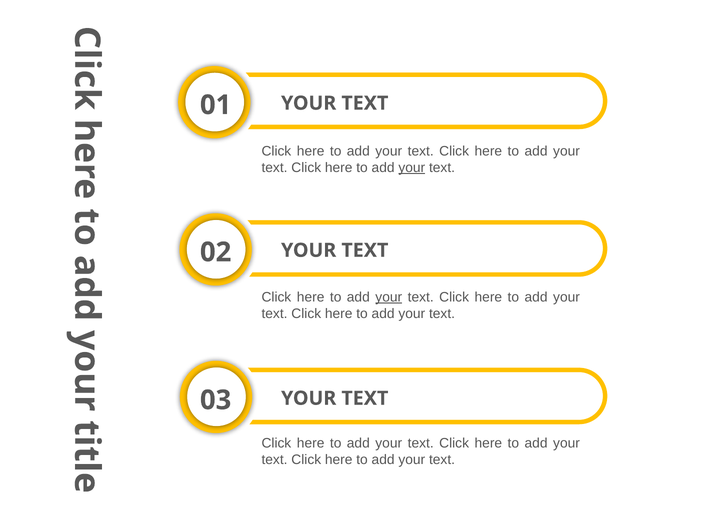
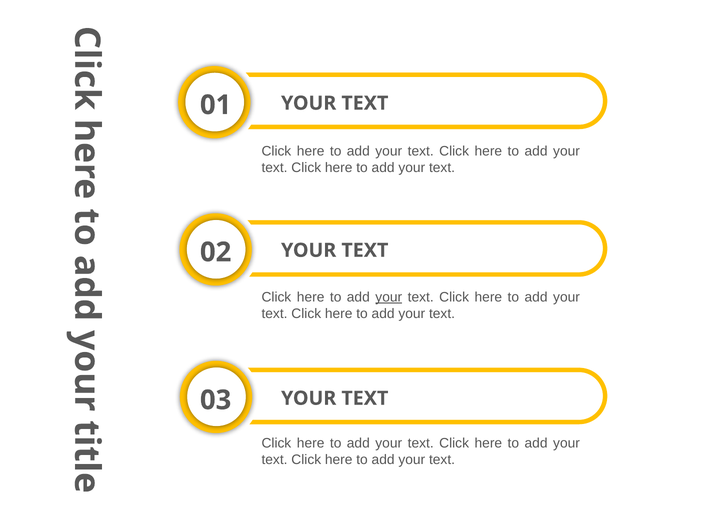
your at (412, 168) underline: present -> none
